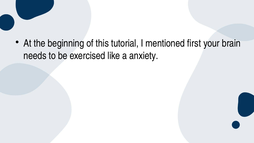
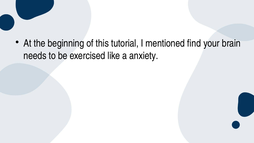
first: first -> find
